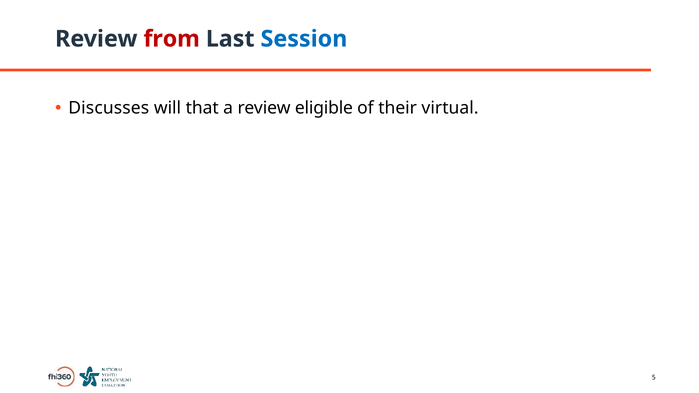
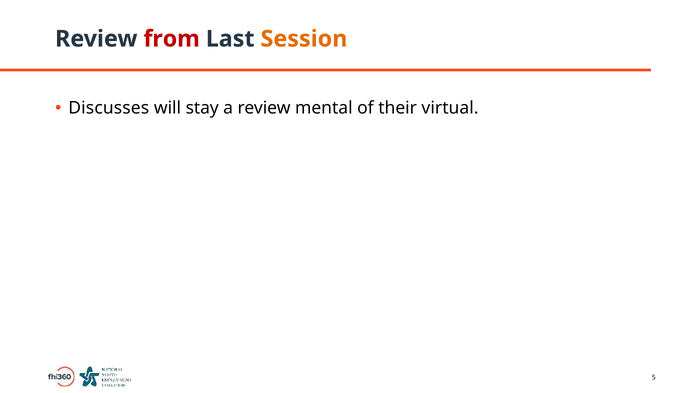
Session colour: blue -> orange
that: that -> stay
eligible: eligible -> mental
